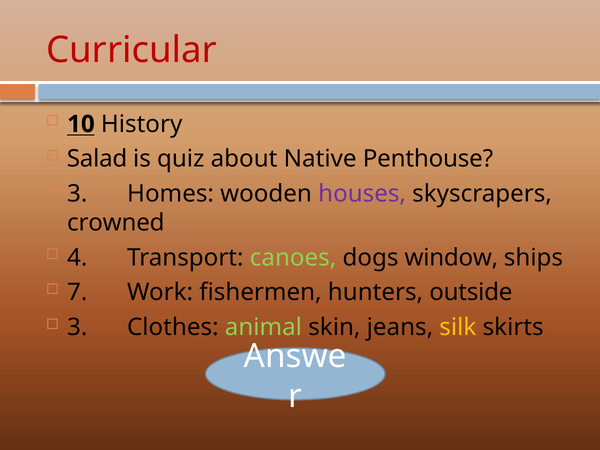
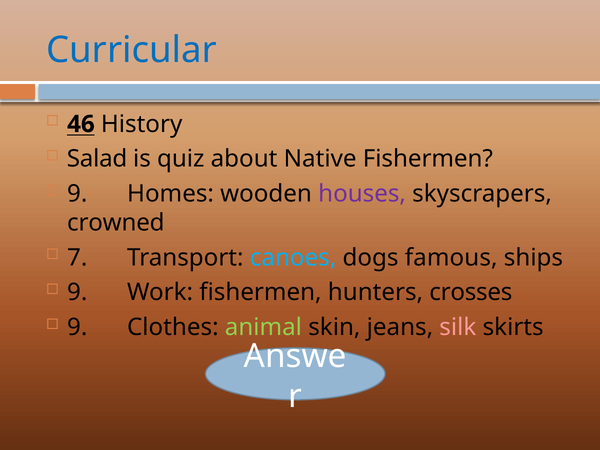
Curricular colour: red -> blue
10: 10 -> 46
Native Penthouse: Penthouse -> Fishermen
3 at (77, 194): 3 -> 9
4: 4 -> 7
canoes colour: light green -> light blue
window: window -> famous
7 at (77, 293): 7 -> 9
outside: outside -> crosses
3 at (77, 327): 3 -> 9
silk colour: yellow -> pink
